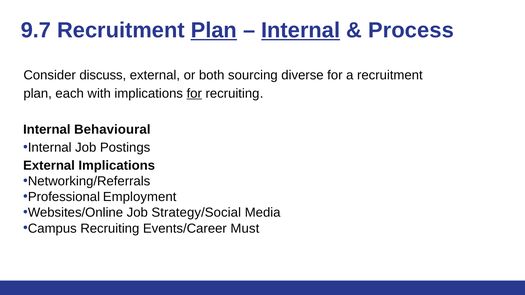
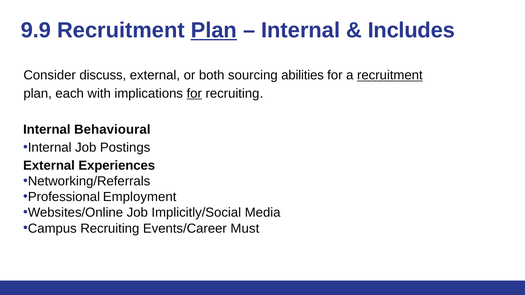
9.7: 9.7 -> 9.9
Internal at (301, 30) underline: present -> none
Process: Process -> Includes
diverse: diverse -> abilities
recruitment at (390, 75) underline: none -> present
External Implications: Implications -> Experiences
Strategy/Social: Strategy/Social -> Implicitly/Social
